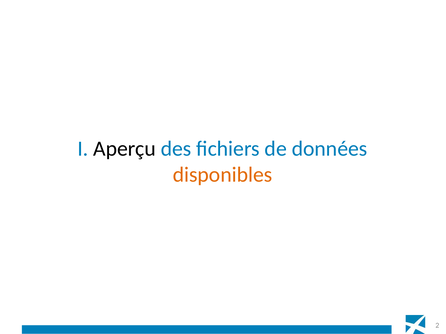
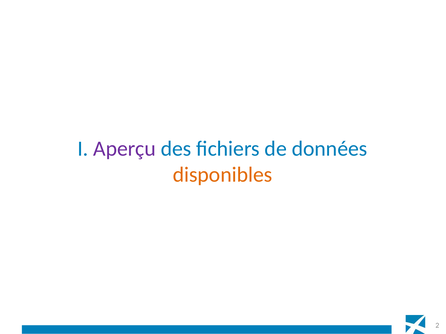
Aperçu colour: black -> purple
